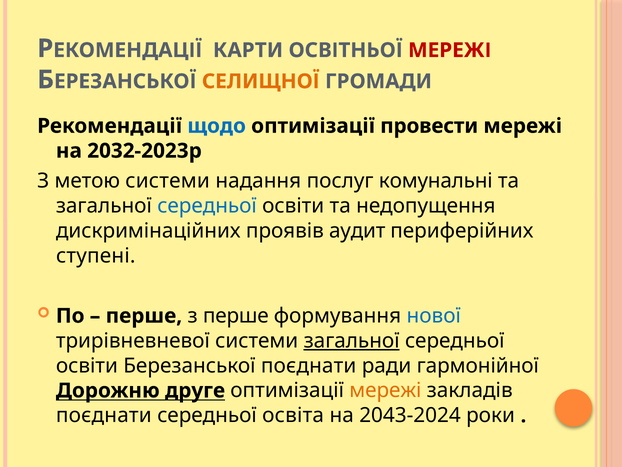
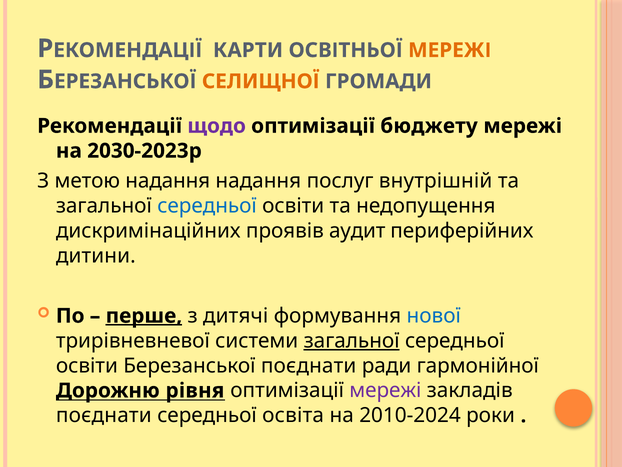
МЕРЕЖІ at (450, 50) colour: red -> orange
щодо colour: blue -> purple
провести: провести -> бюджету
2032-2023р: 2032-2023р -> 2030-2023р
метою системи: системи -> надання
комунальні: комунальні -> внутрішній
ступені: ступені -> дитини
перше at (144, 316) underline: none -> present
з перше: перше -> дитячі
друге: друге -> рівня
мережі at (385, 390) colour: orange -> purple
2043-2024: 2043-2024 -> 2010-2024
